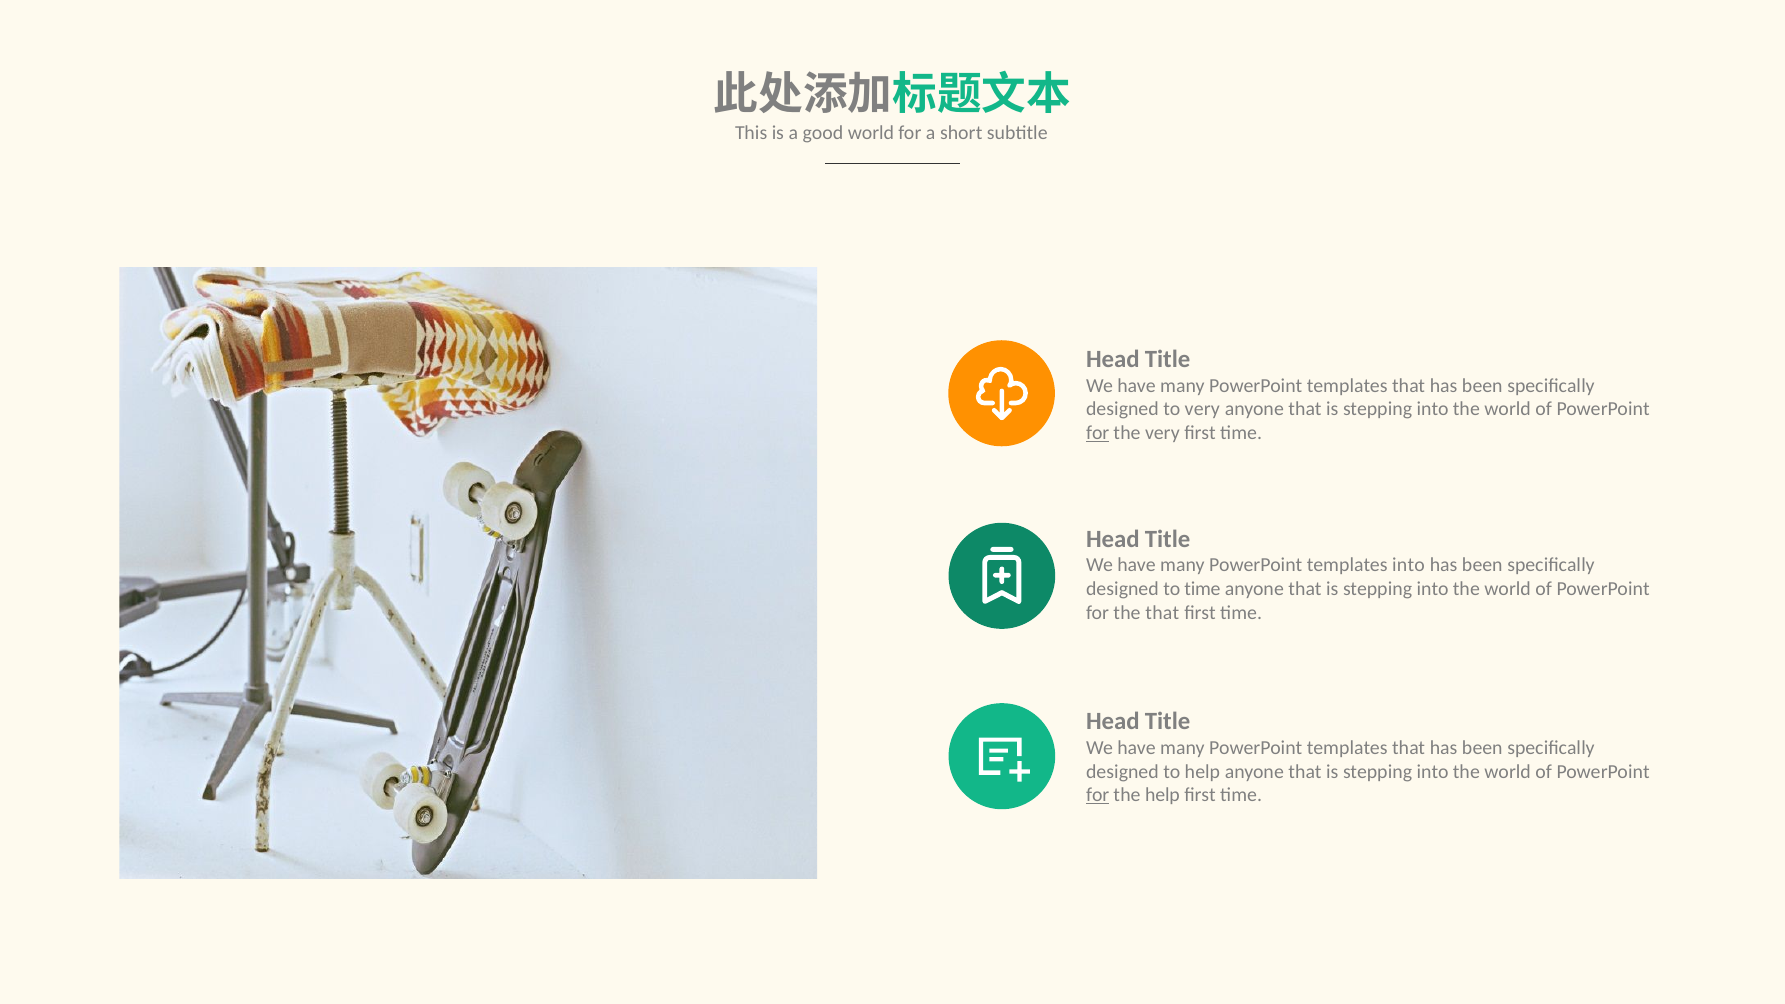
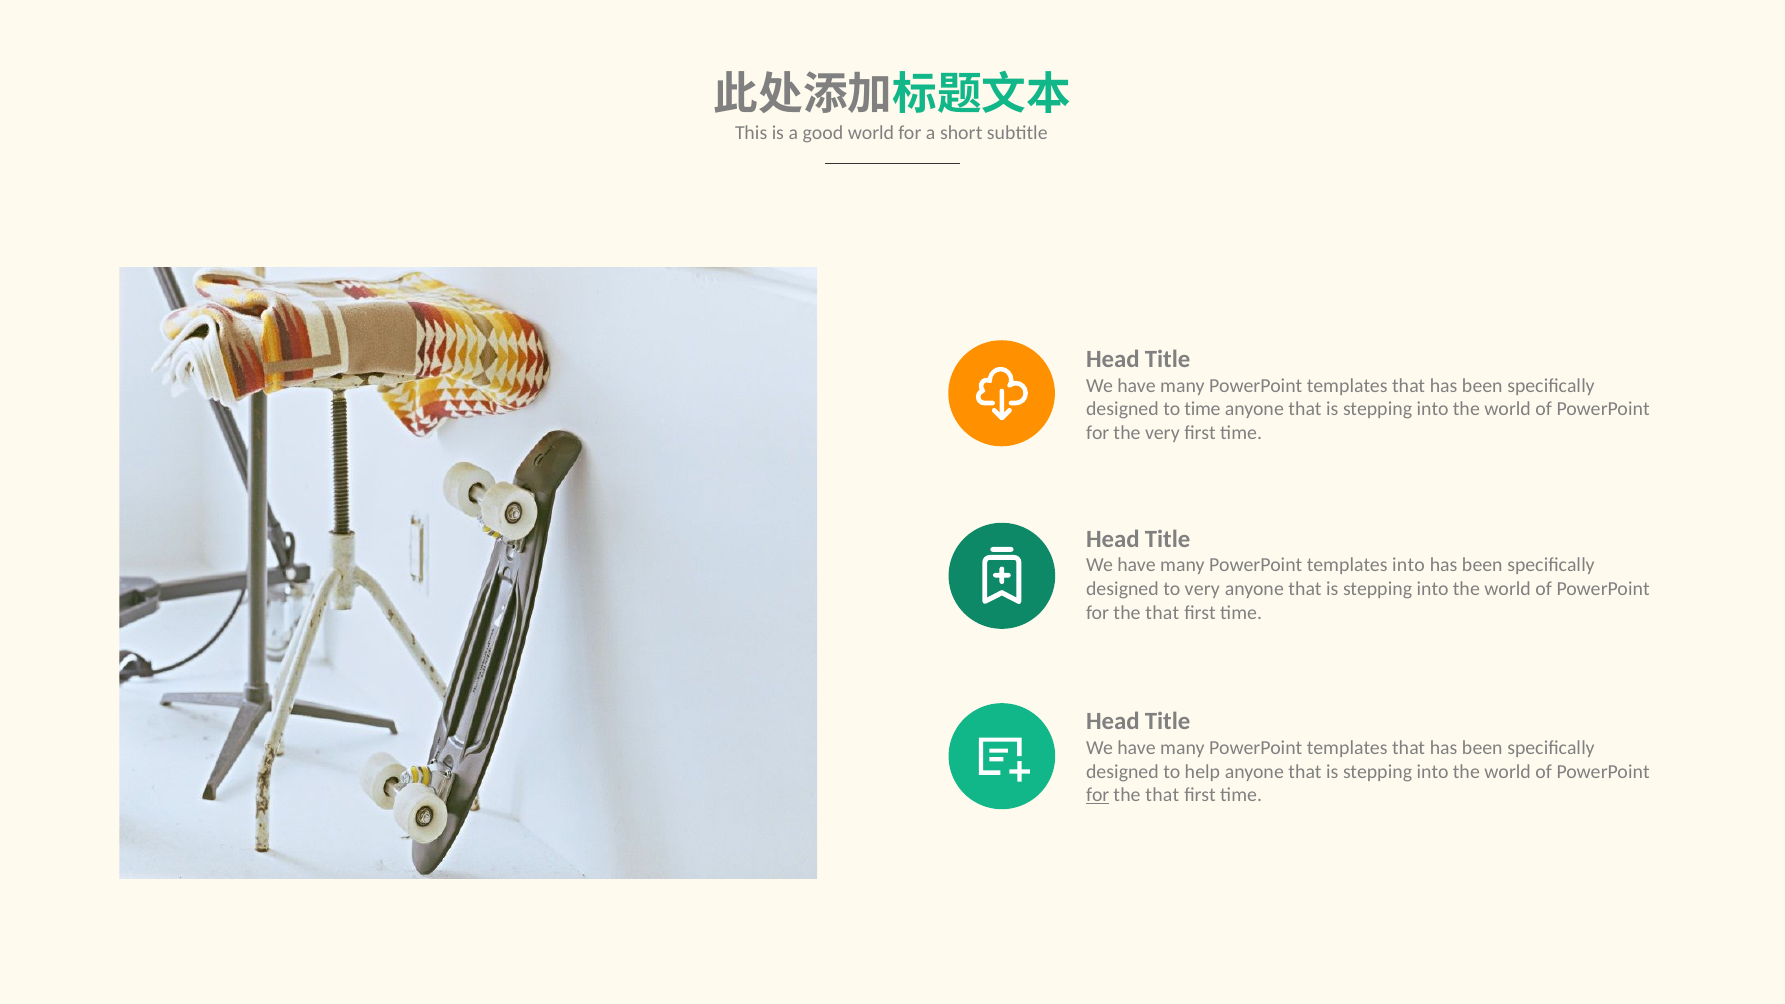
to very: very -> time
for at (1098, 433) underline: present -> none
to time: time -> very
help at (1163, 795): help -> that
